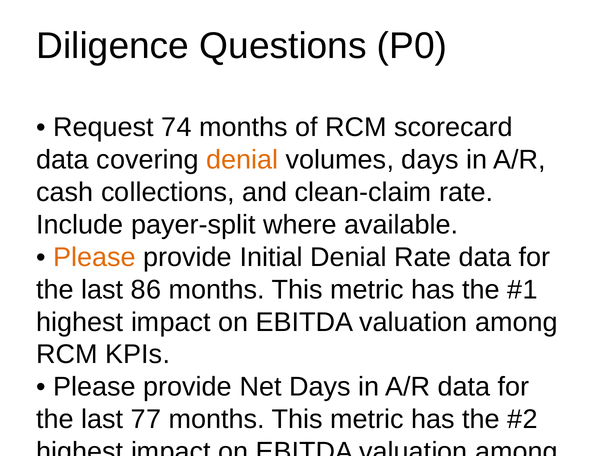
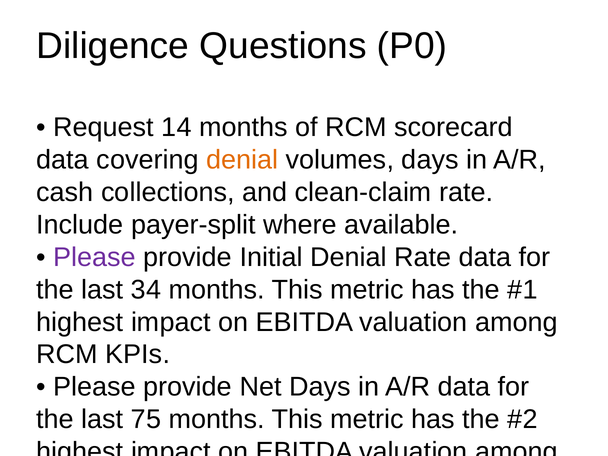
74: 74 -> 14
Please at (95, 257) colour: orange -> purple
86: 86 -> 34
77: 77 -> 75
